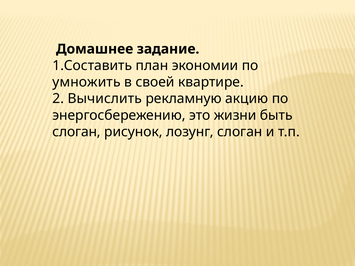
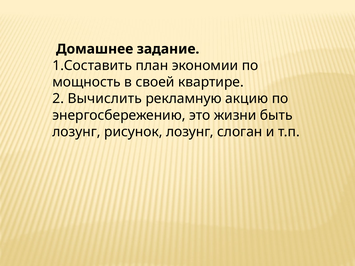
умножить: умножить -> мощность
слоган at (77, 132): слоган -> лозунг
